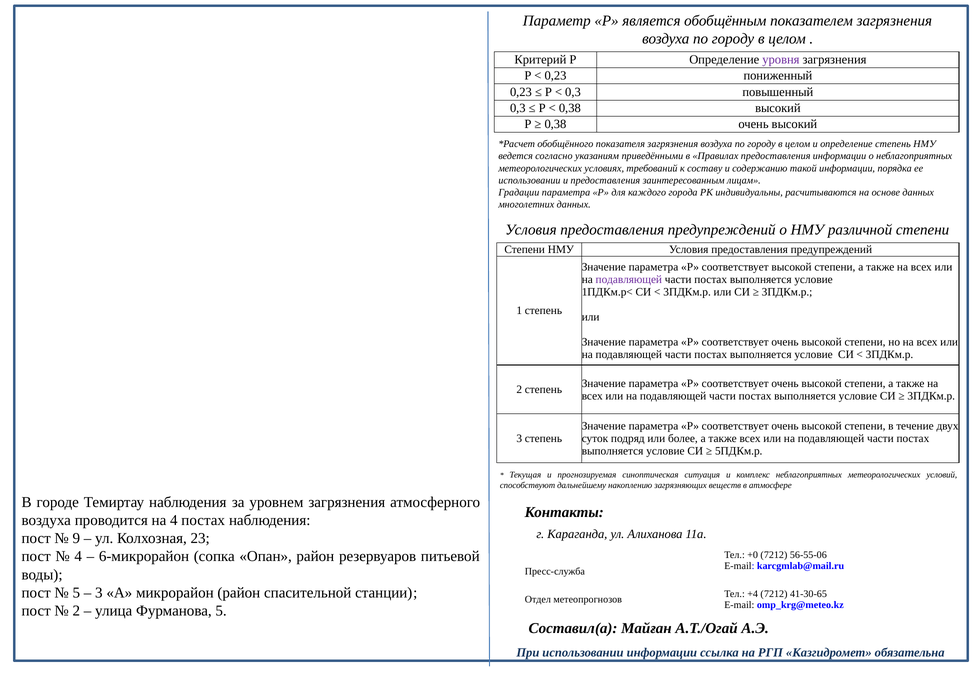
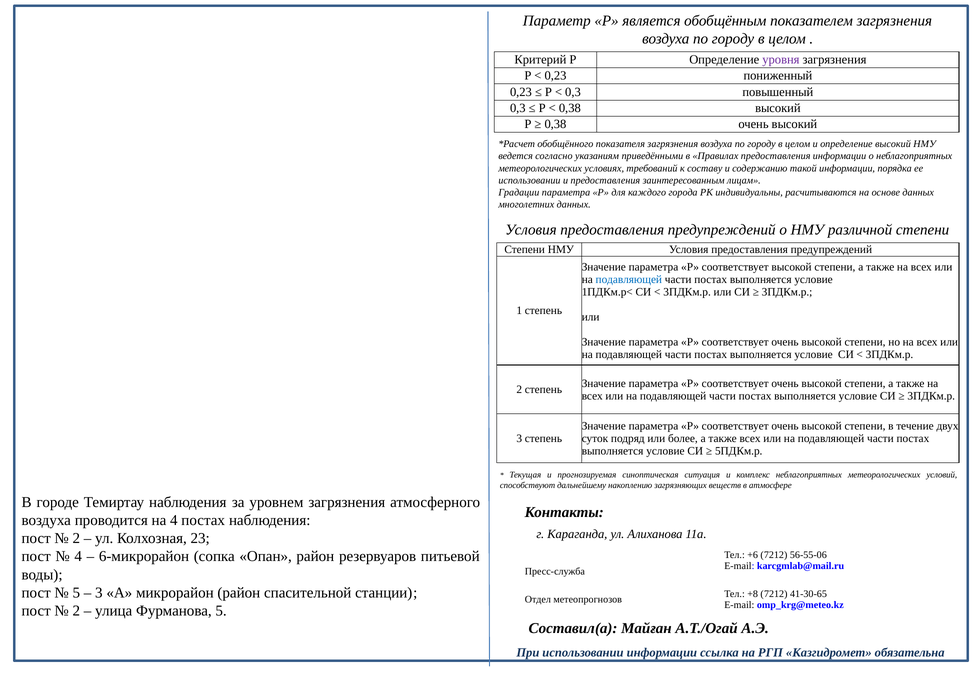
определение степень: степень -> высокий
подавляющей at (629, 279) colour: purple -> blue
9 at (76, 538): 9 -> 2
+0: +0 -> +6
+4: +4 -> +8
